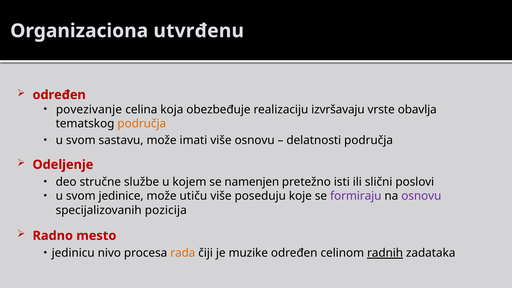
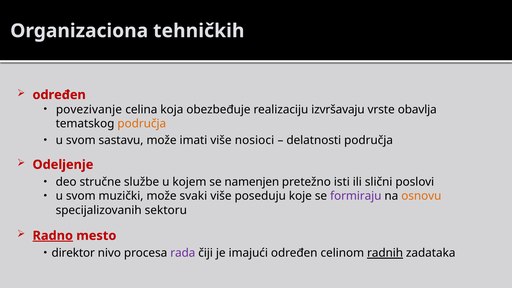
utvrđenu: utvrđenu -> tehničkih
više osnovu: osnovu -> nosioci
jedinice: jedinice -> muzički
utiču: utiču -> svaki
osnovu at (421, 196) colour: purple -> orange
pozicija: pozicija -> sektoru
Radno underline: none -> present
jedinicu: jedinicu -> direktor
rada colour: orange -> purple
muzike: muzike -> imajući
